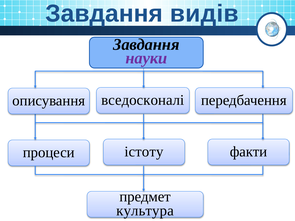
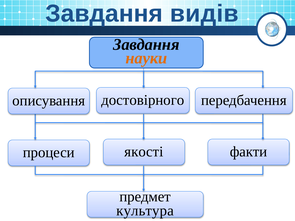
науки colour: purple -> orange
вседосконалі: вседосконалі -> достовірного
істоту: істоту -> якості
